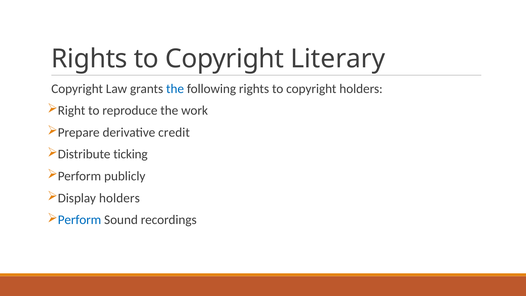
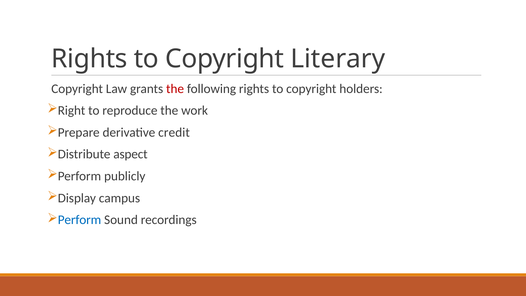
the at (175, 89) colour: blue -> red
ticking: ticking -> aspect
Display holders: holders -> campus
